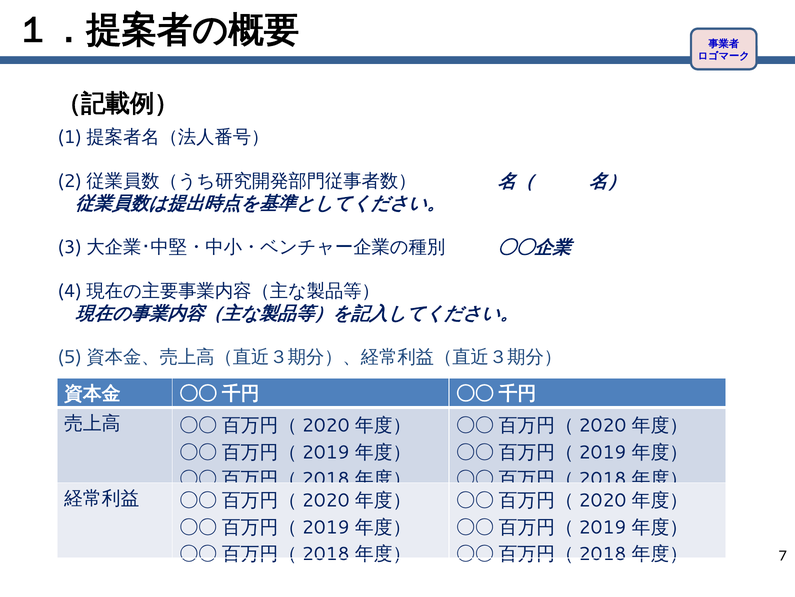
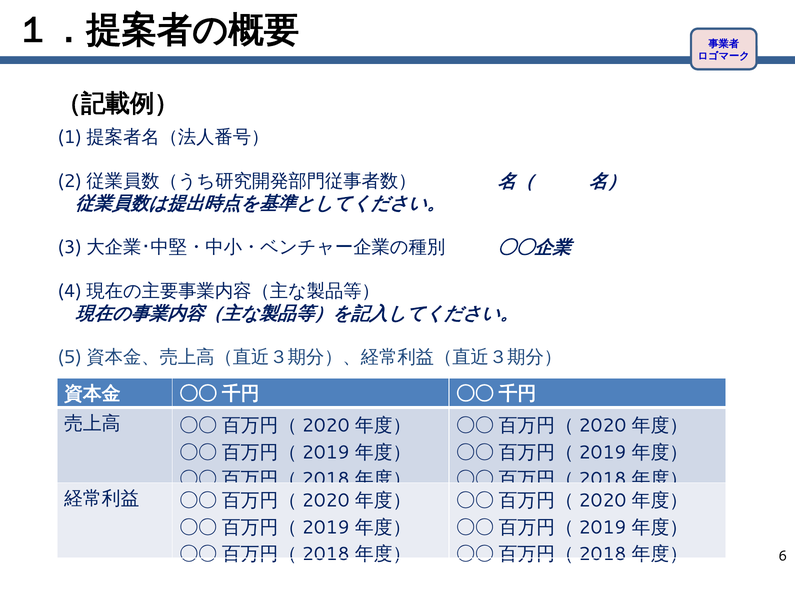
7: 7 -> 6
